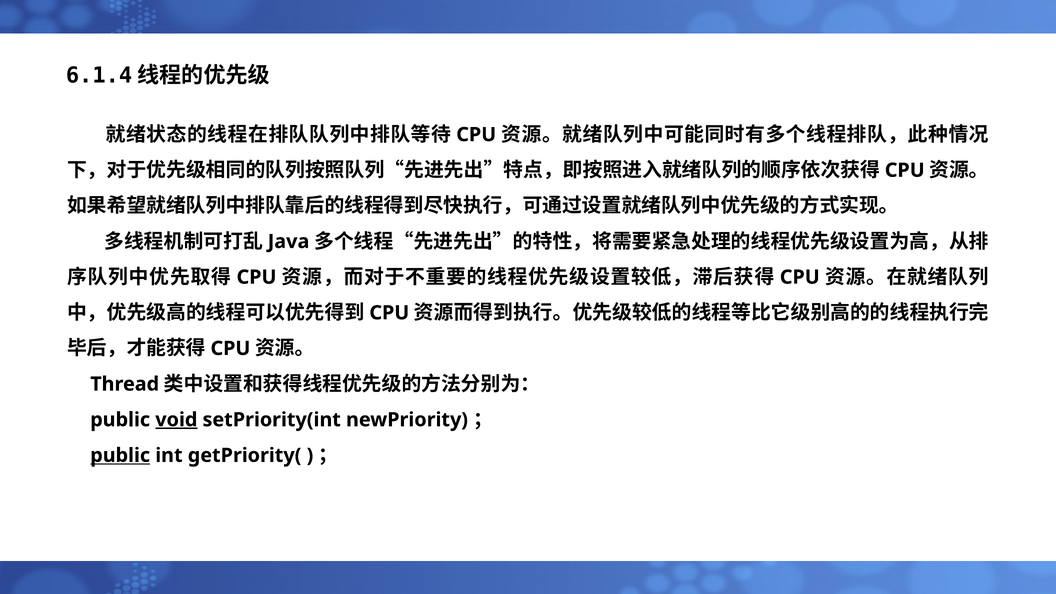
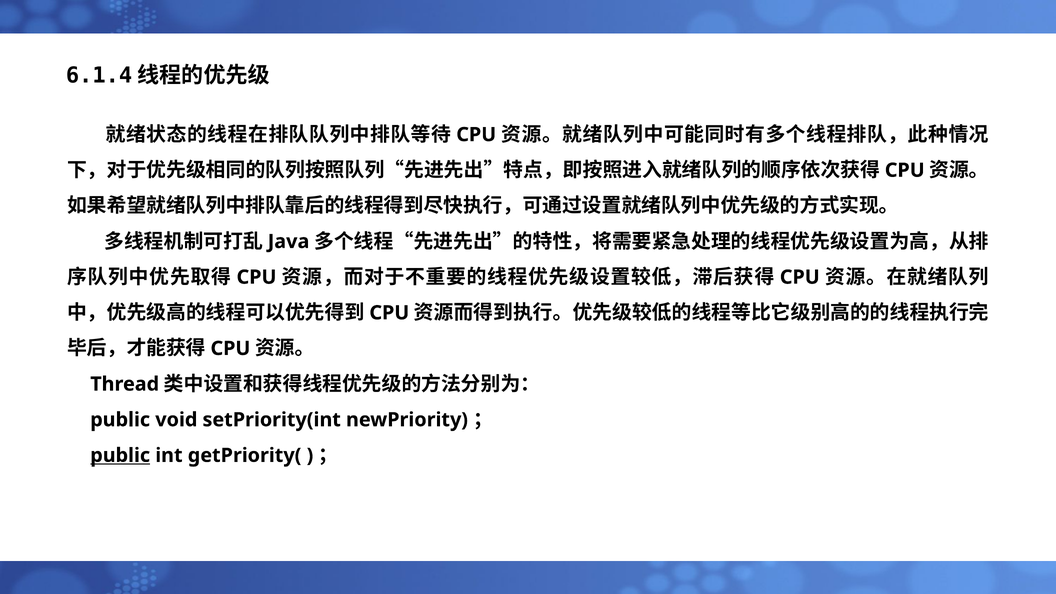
void underline: present -> none
